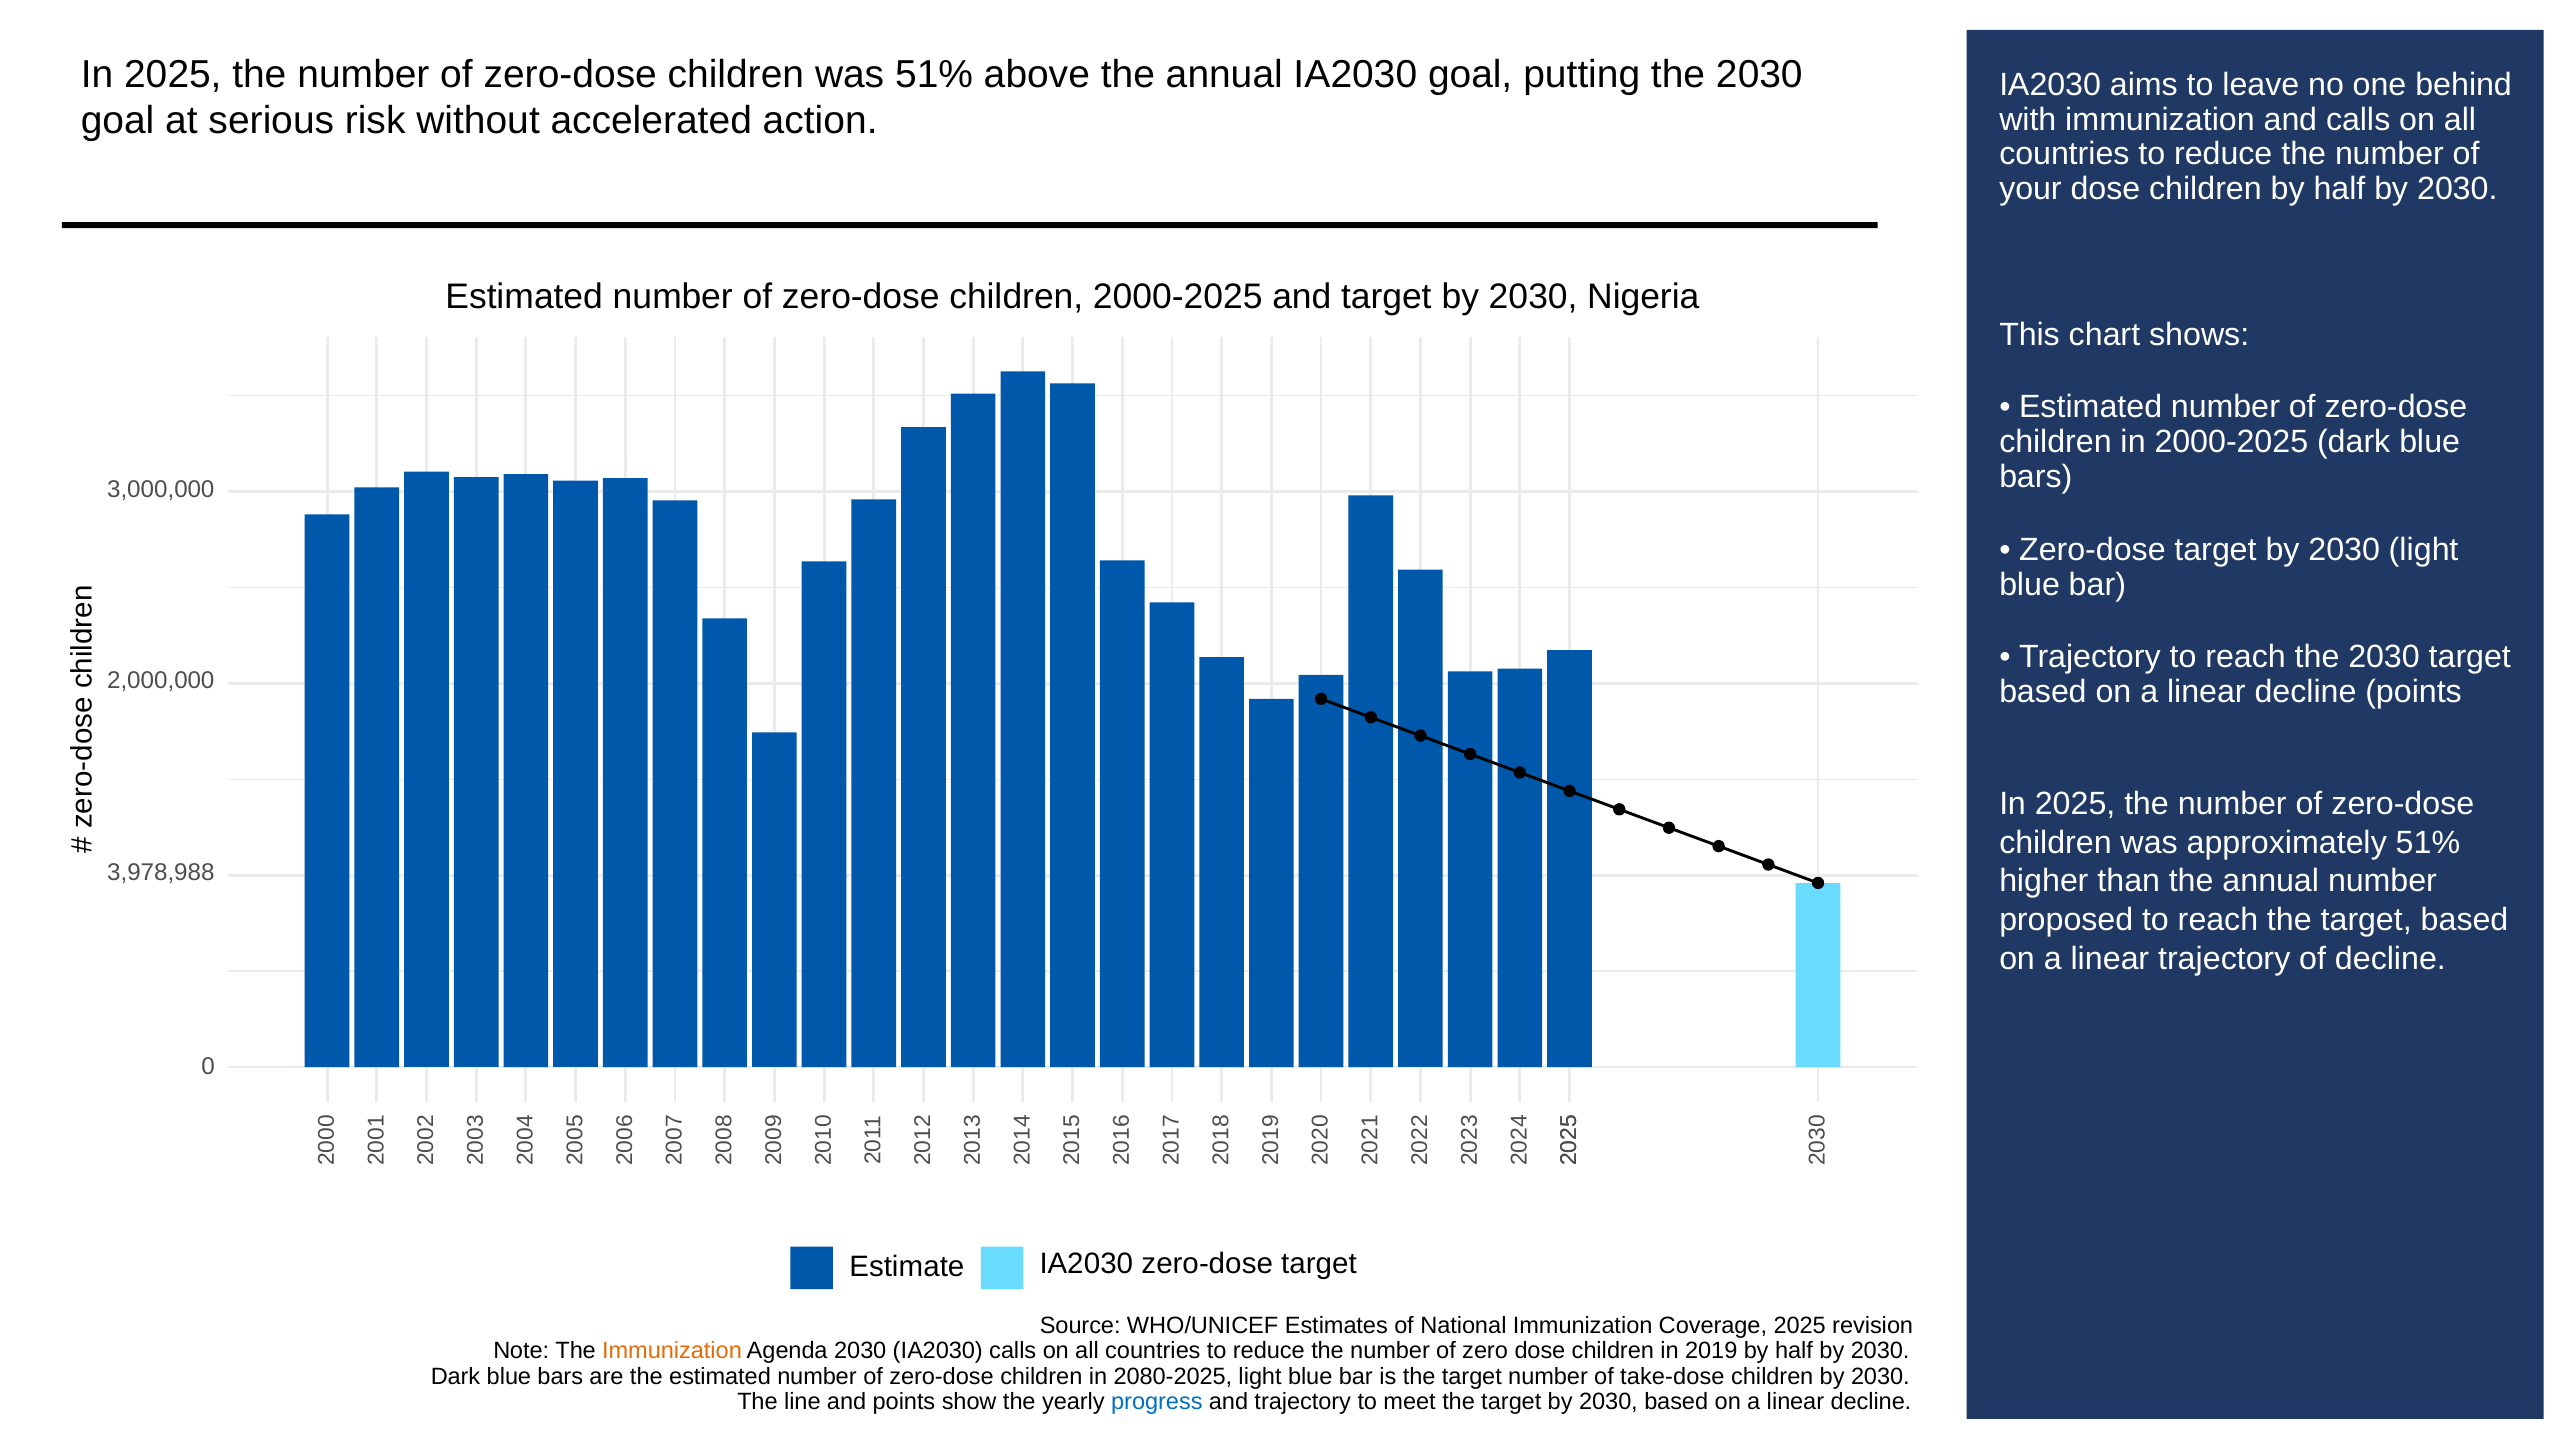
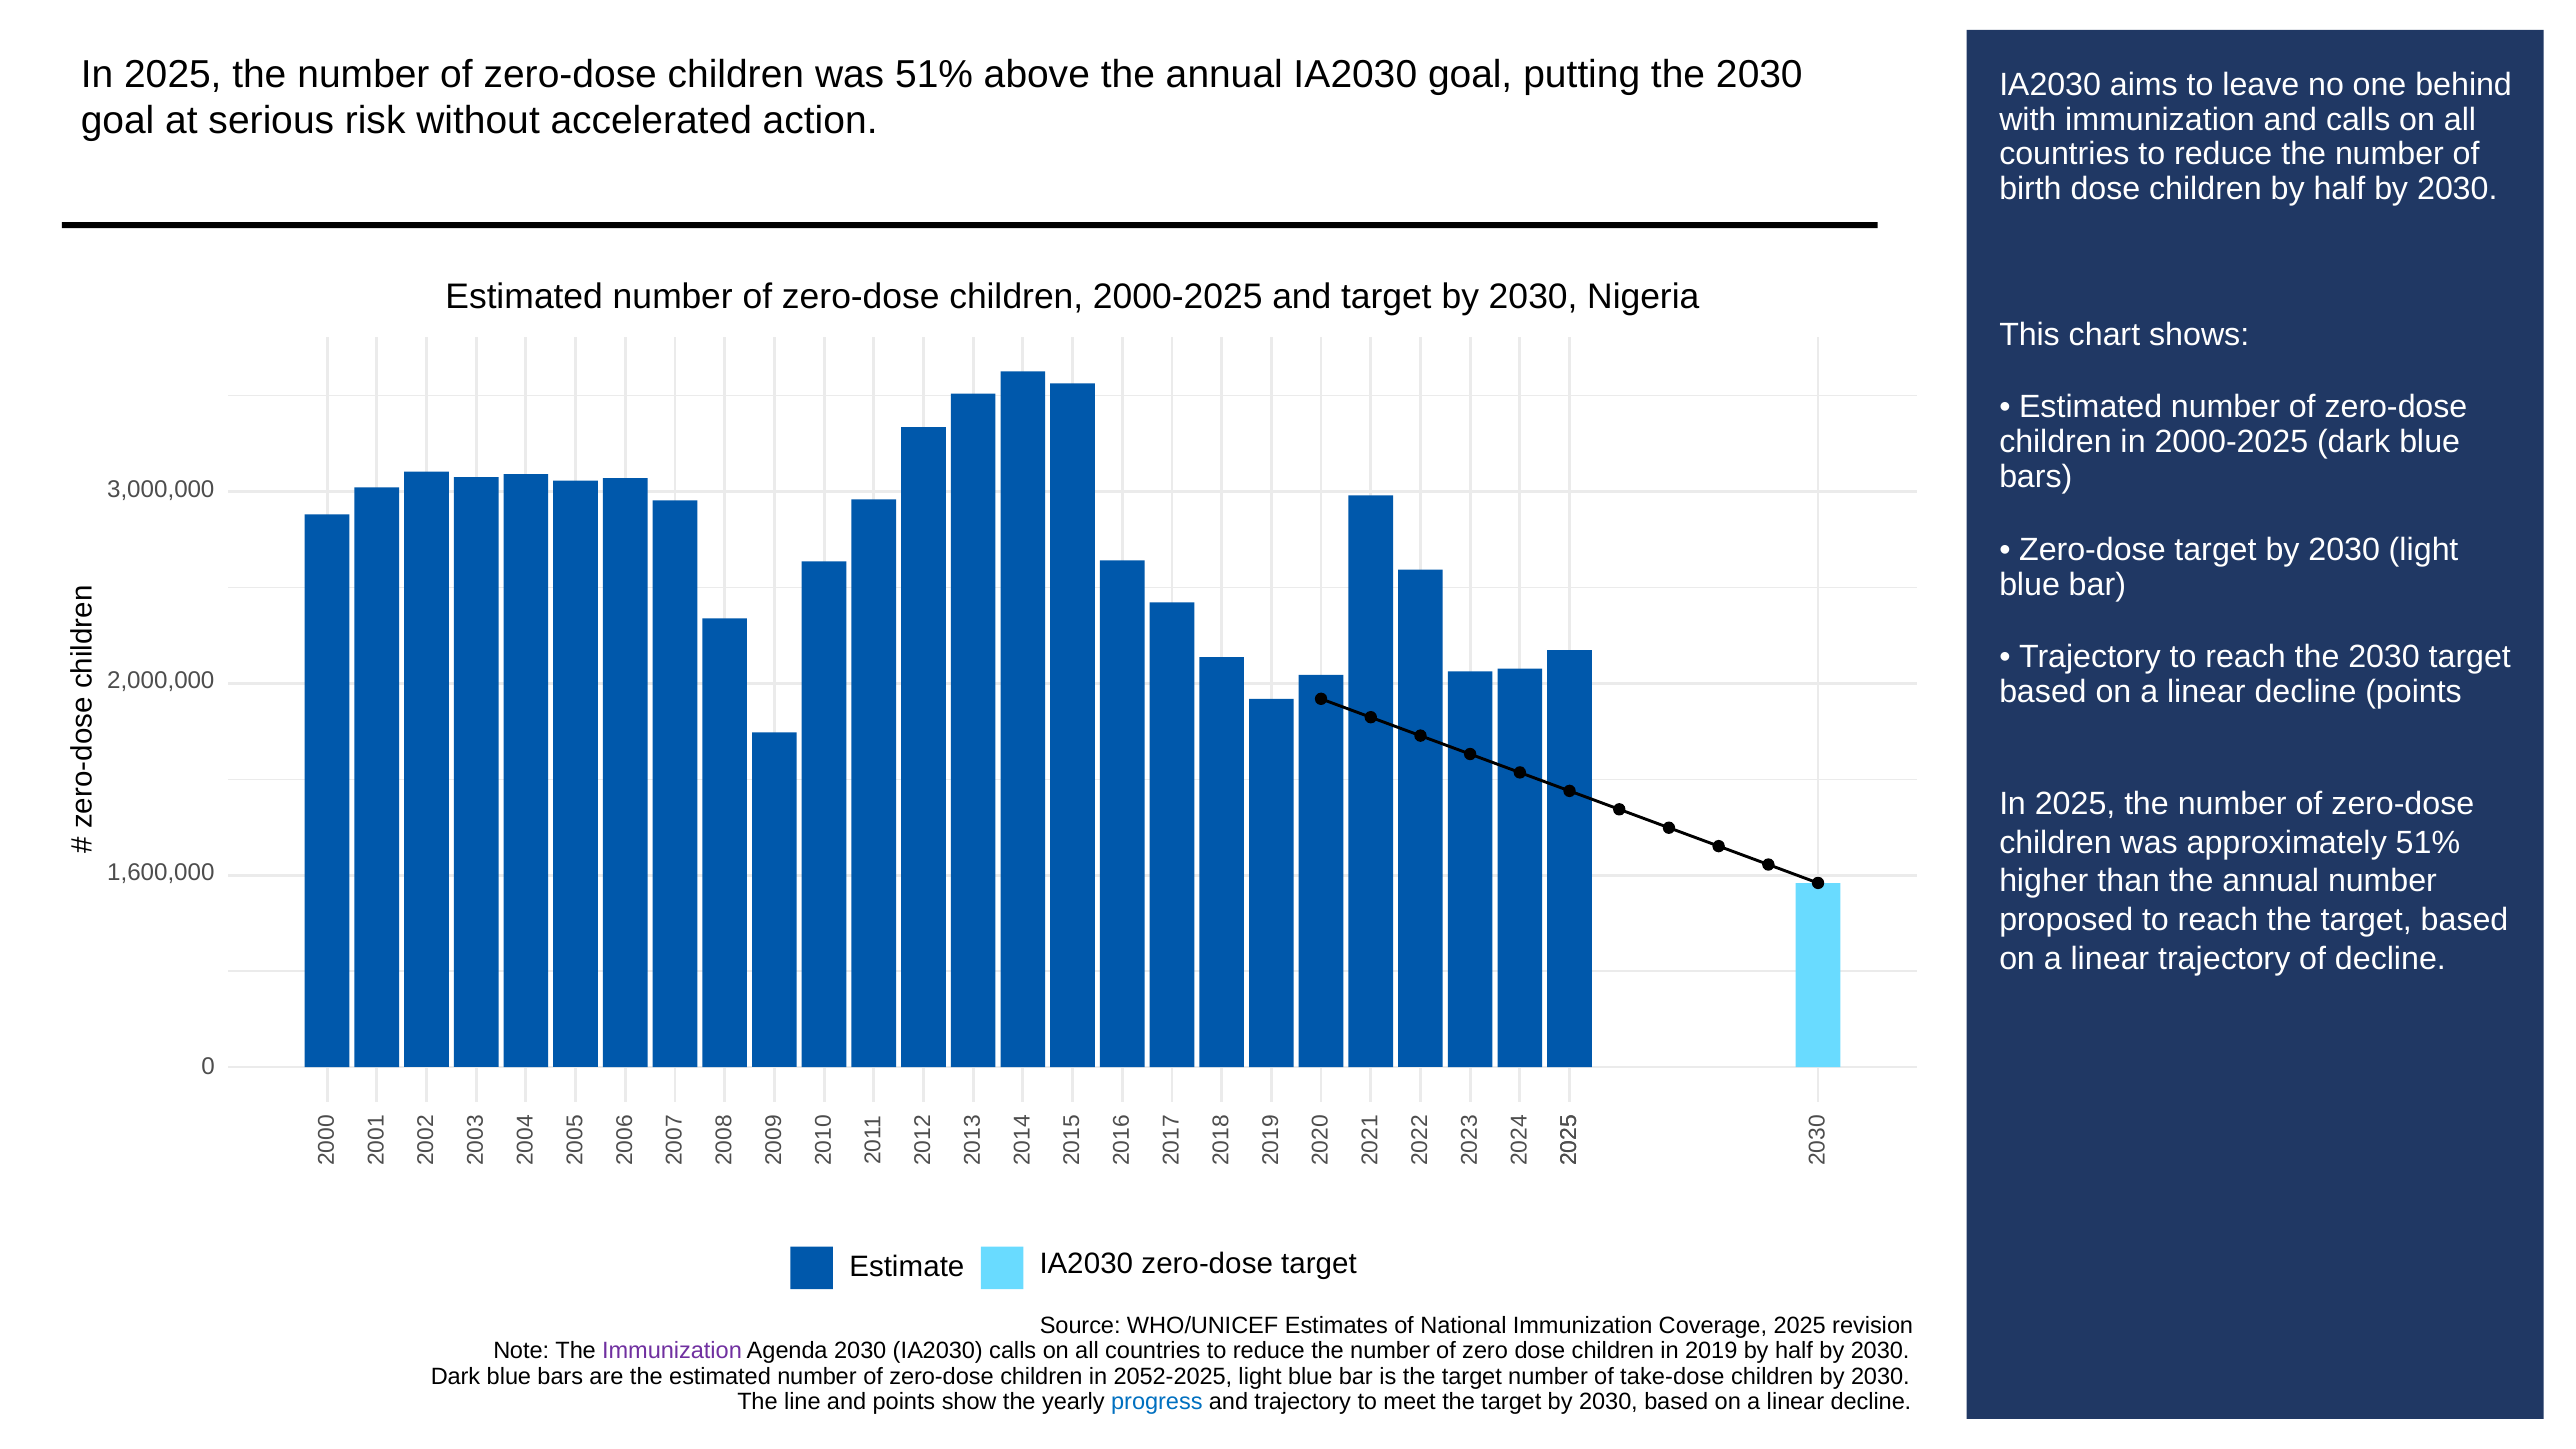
your: your -> birth
3,978,988: 3,978,988 -> 1,600,000
Immunization at (672, 1351) colour: orange -> purple
2080-2025: 2080-2025 -> 2052-2025
